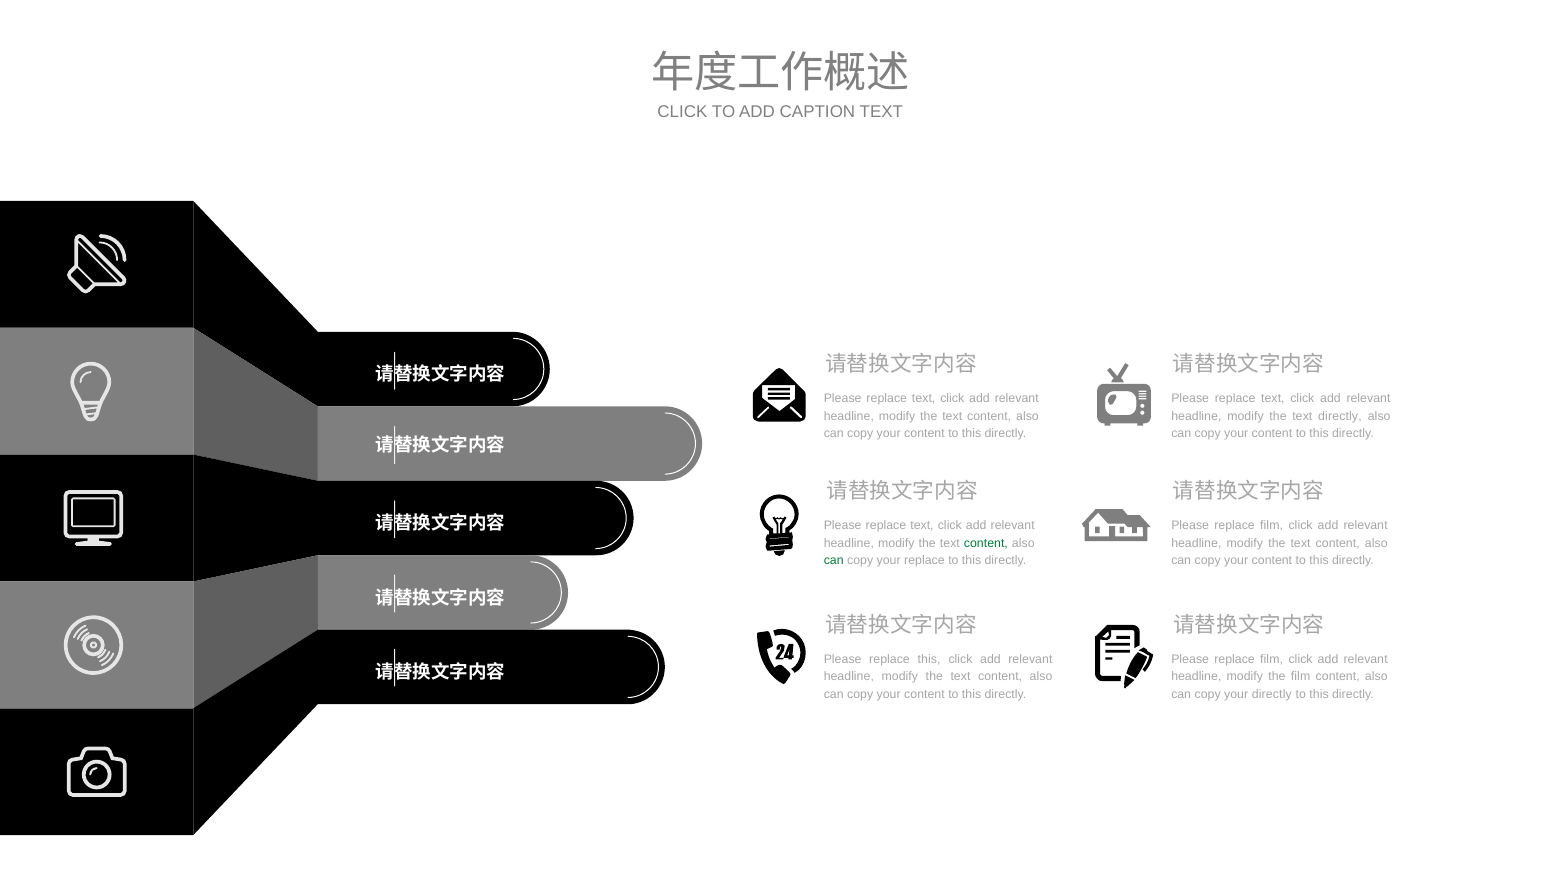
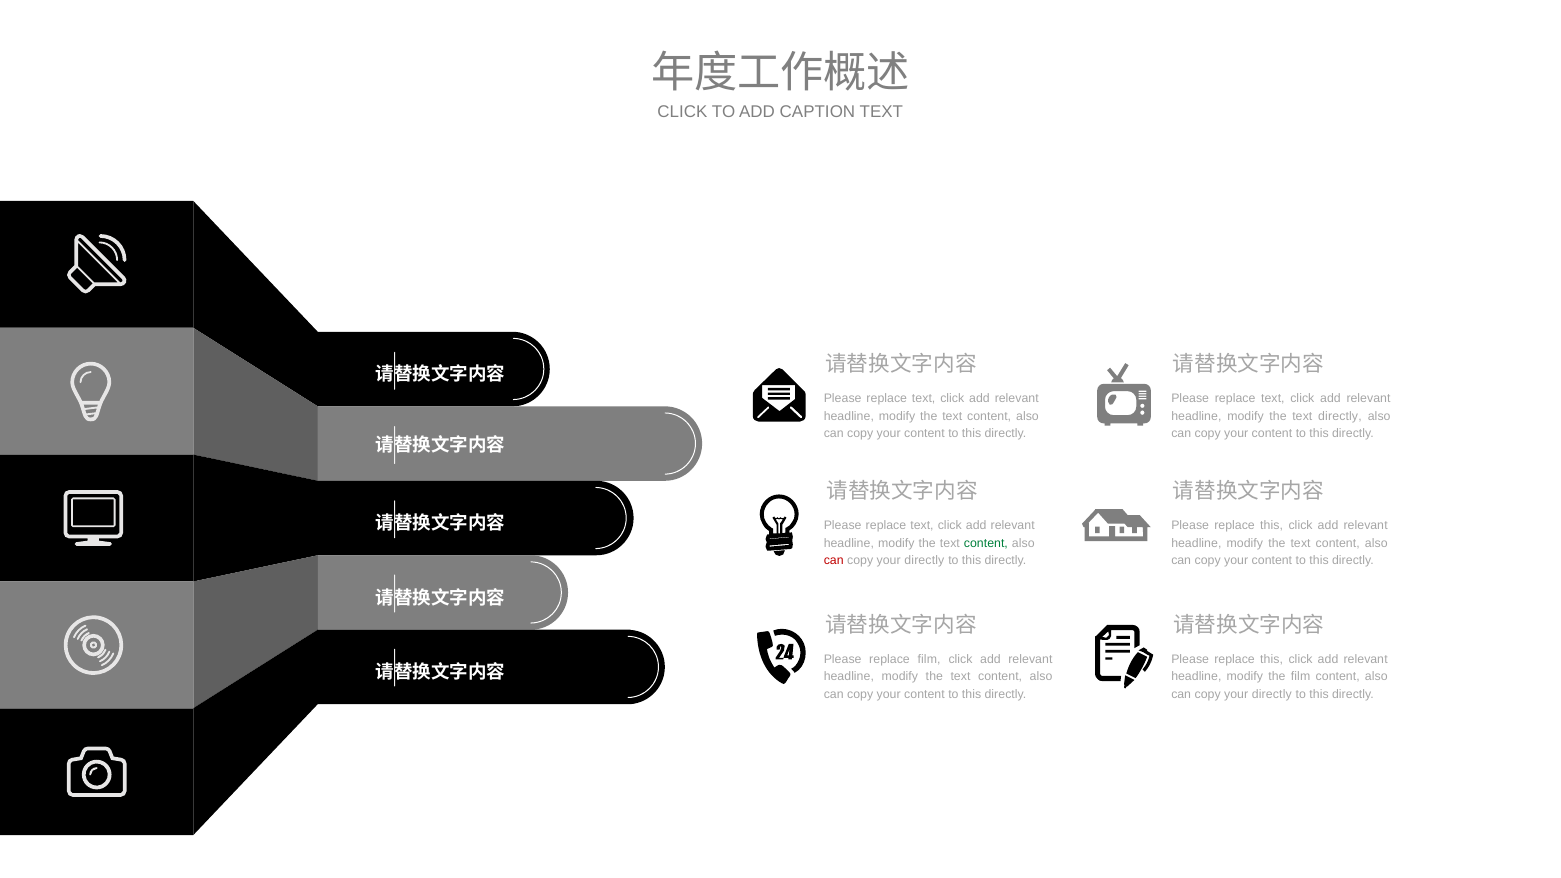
film at (1272, 526): film -> this
can at (834, 561) colour: green -> red
replace at (924, 561): replace -> directly
replace this: this -> film
film at (1272, 659): film -> this
